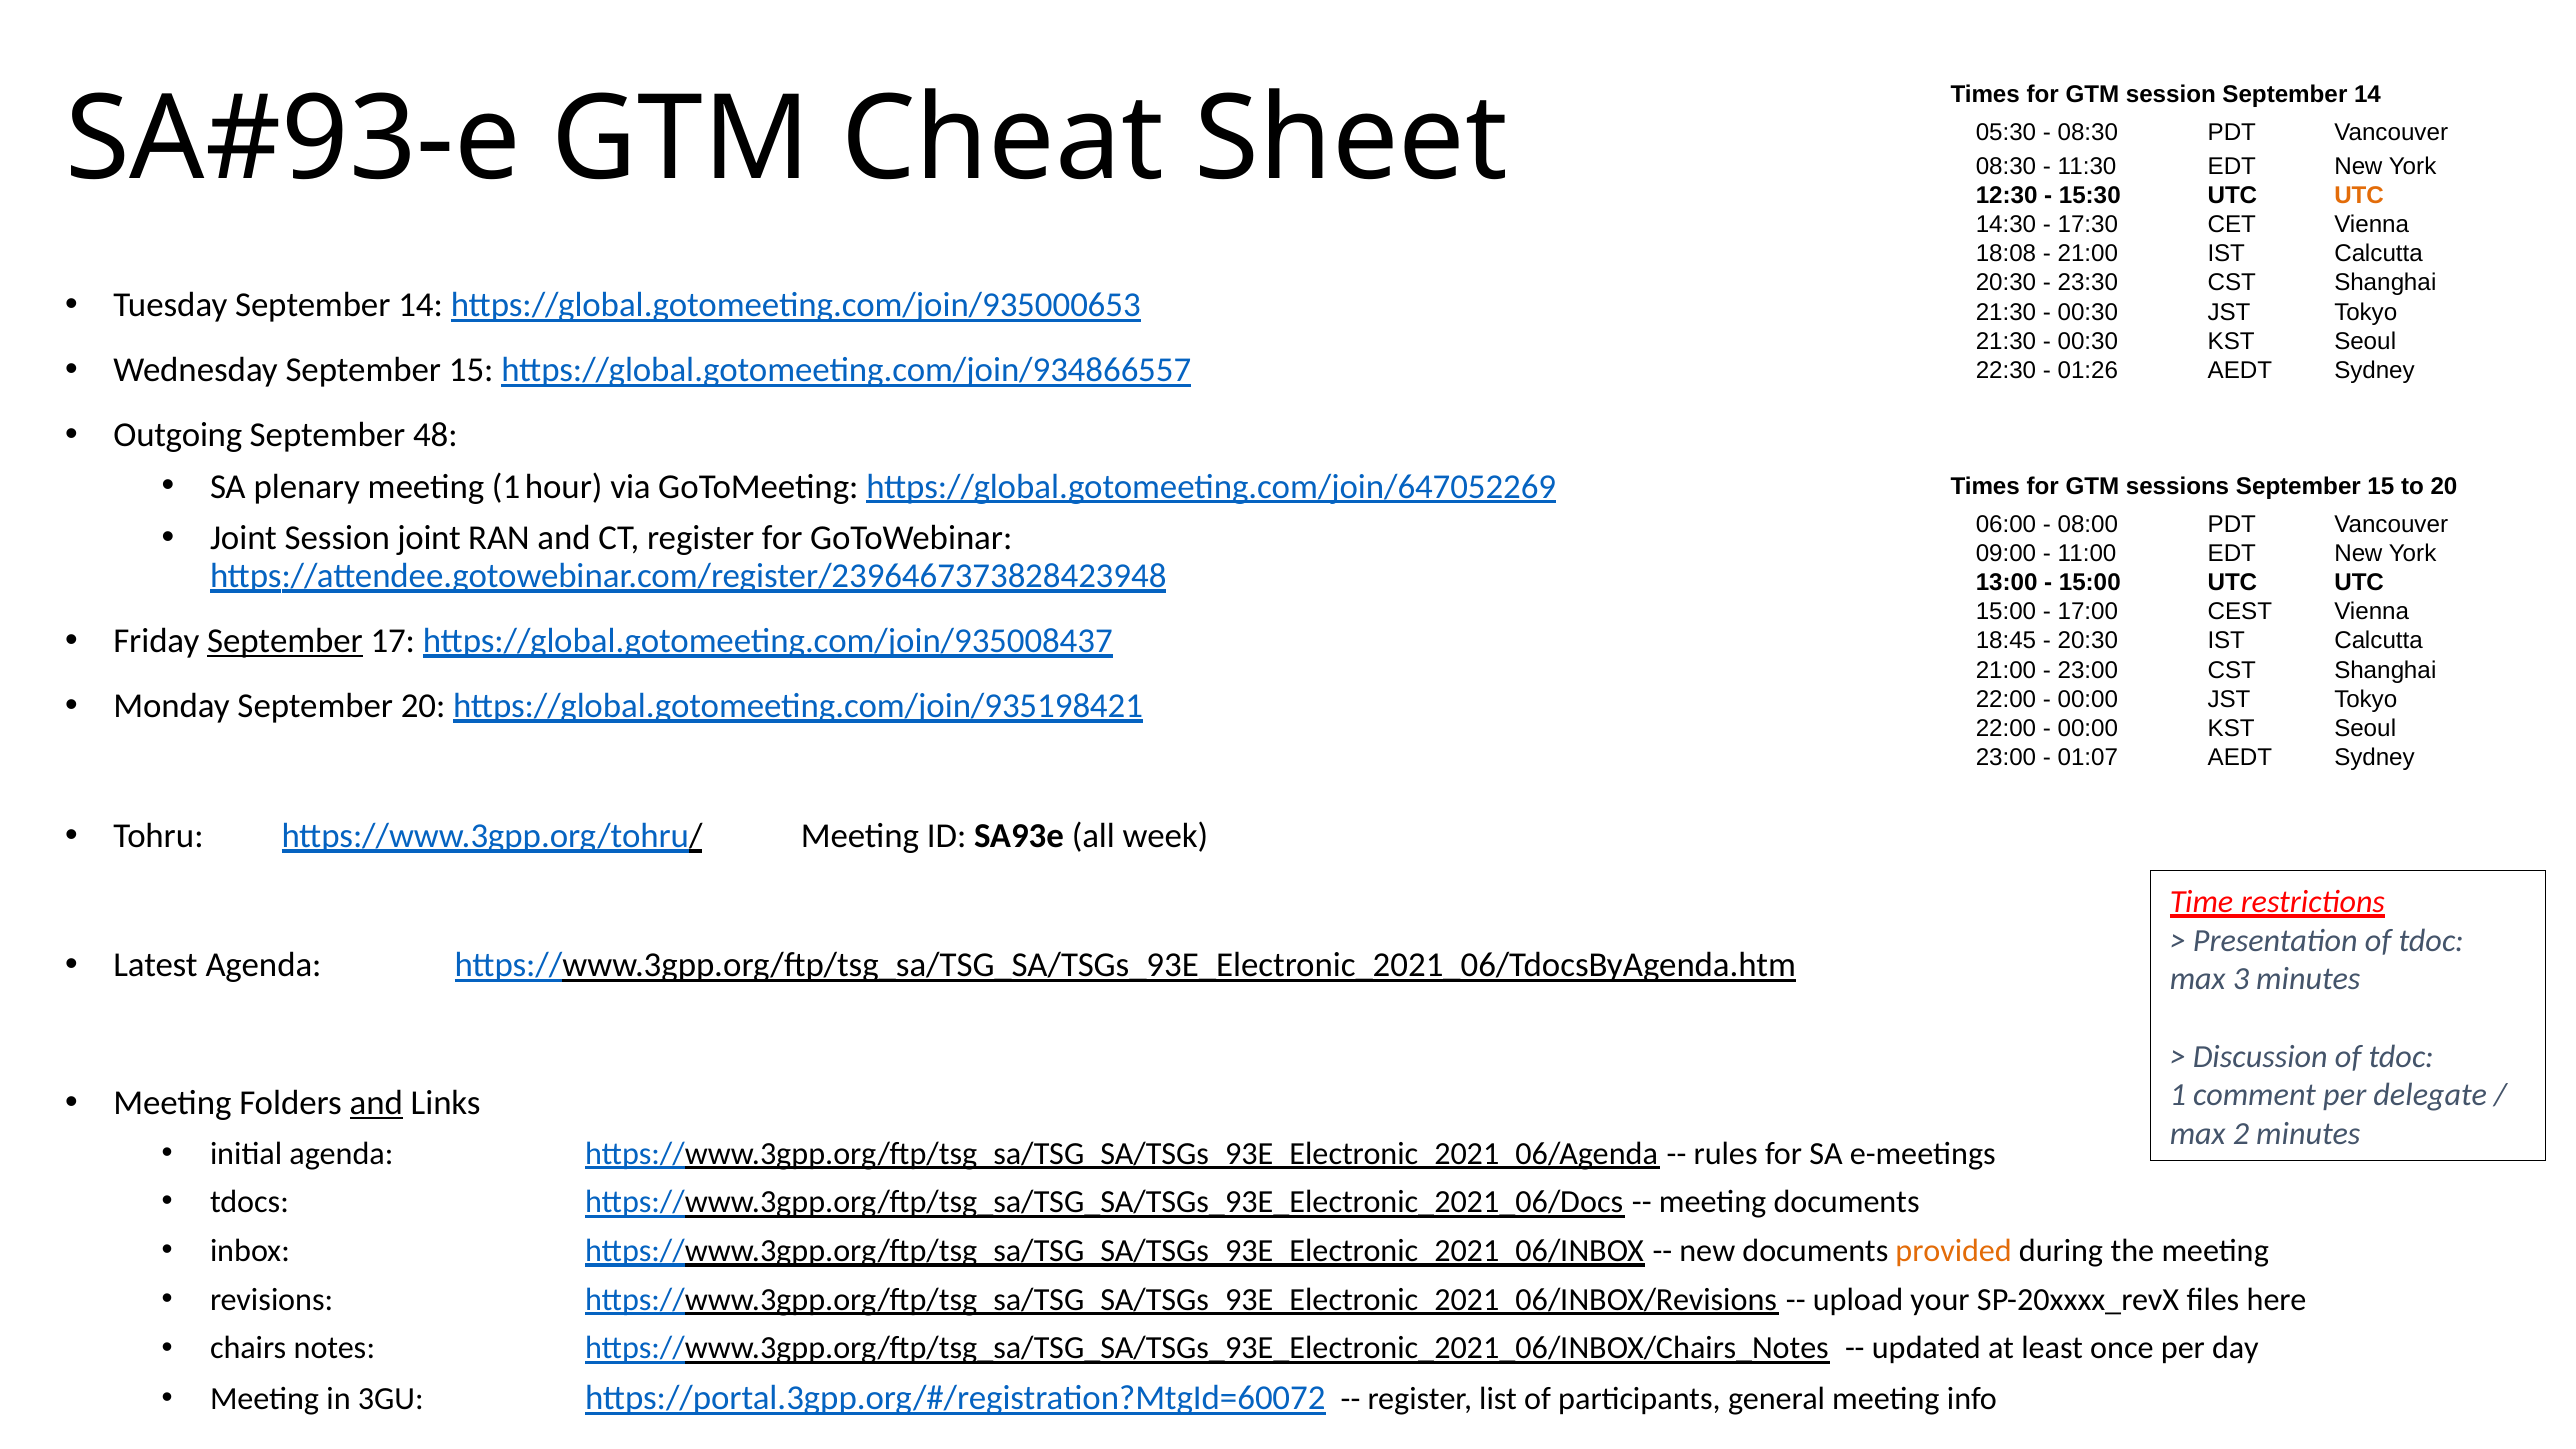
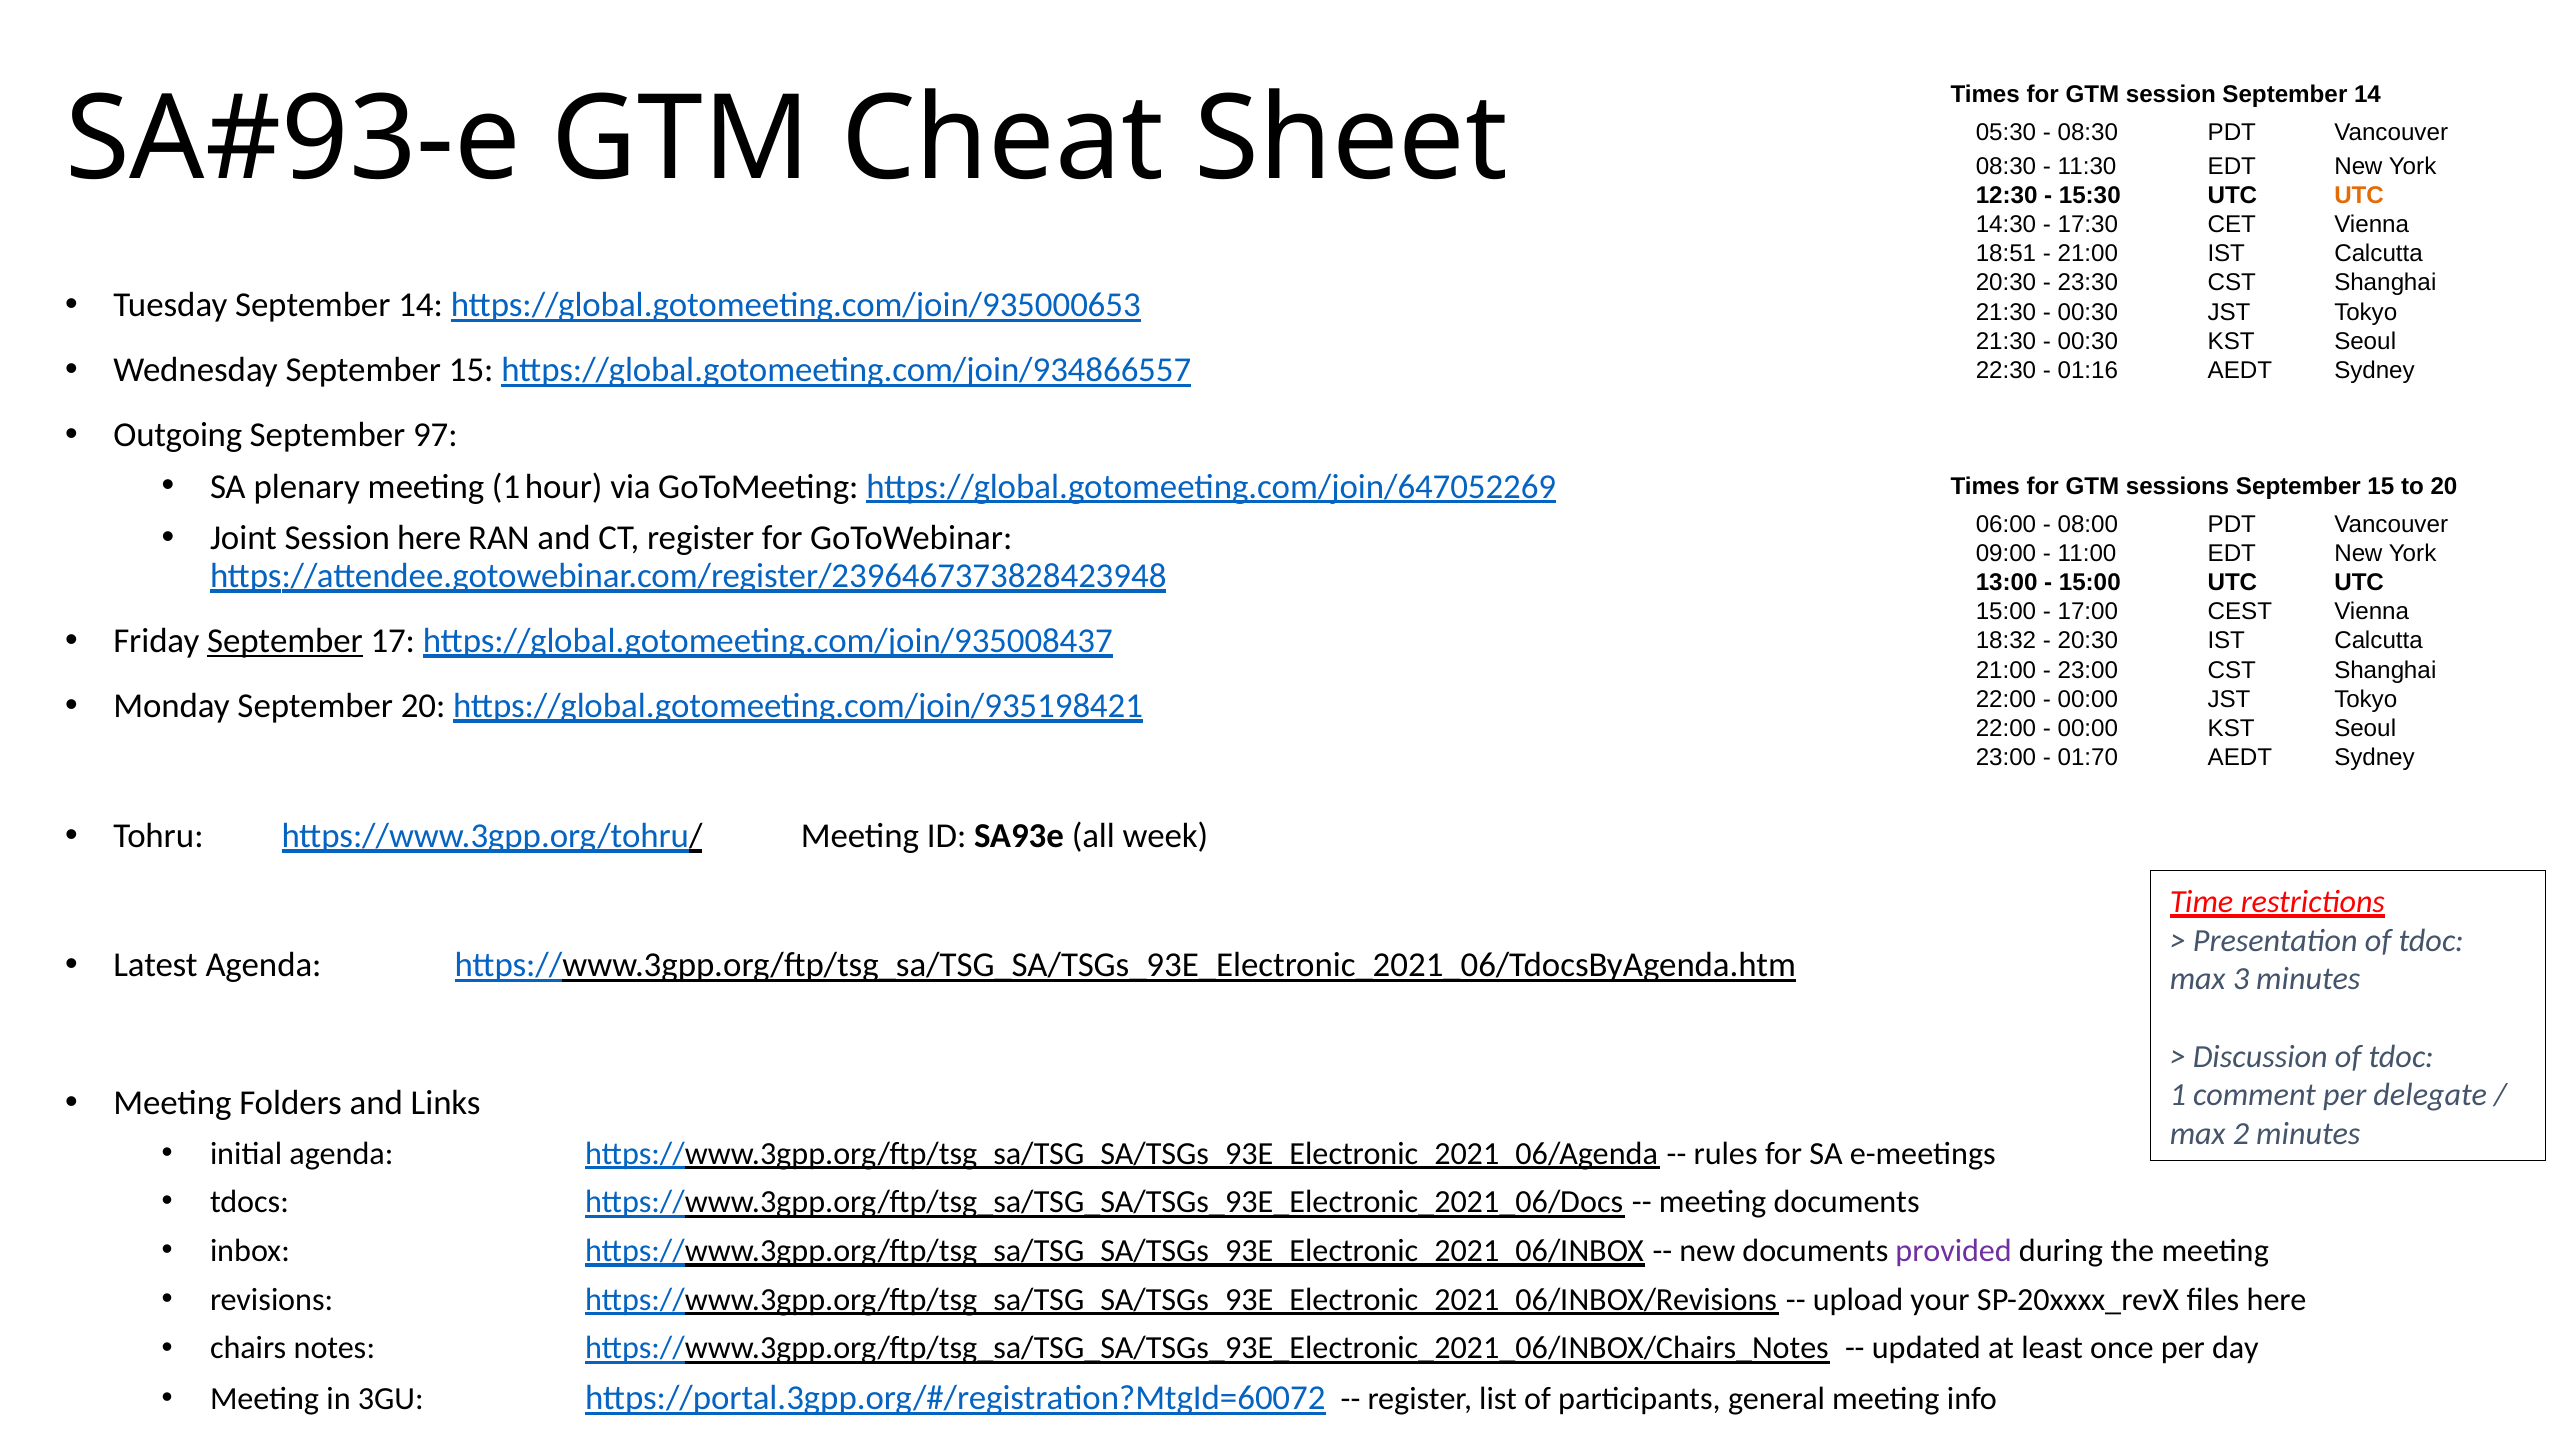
18:08: 18:08 -> 18:51
01:26: 01:26 -> 01:16
48: 48 -> 97
Session joint: joint -> here
18:45: 18:45 -> 18:32
01:07: 01:07 -> 01:70
and at (376, 1103) underline: present -> none
provided colour: orange -> purple
